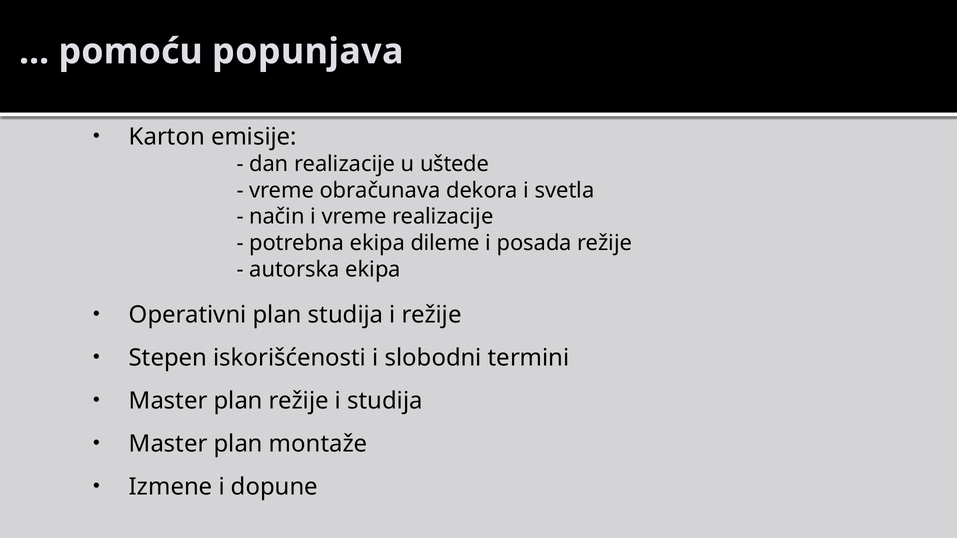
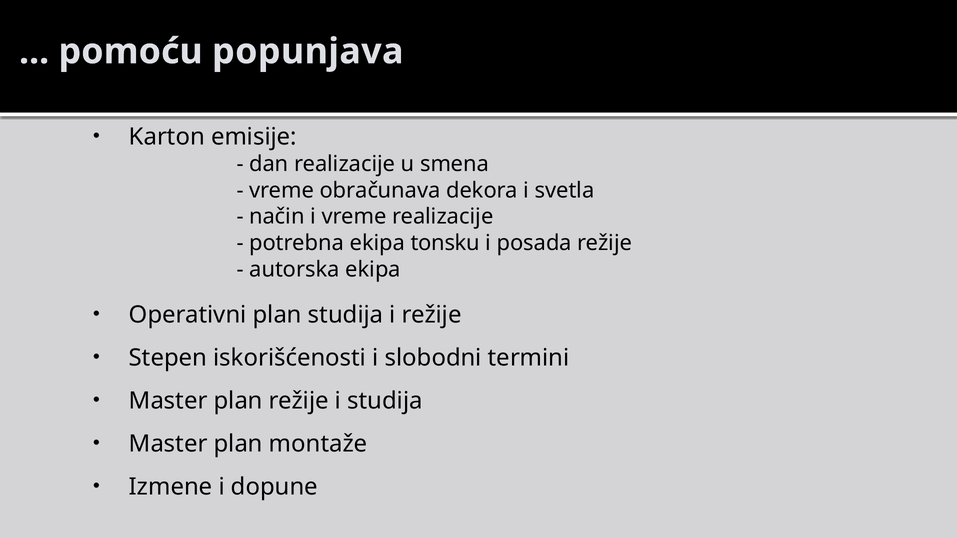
uštede: uštede -> smena
dileme: dileme -> tonsku
